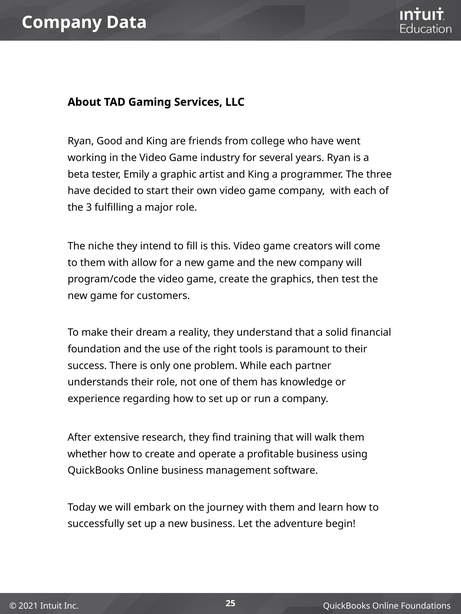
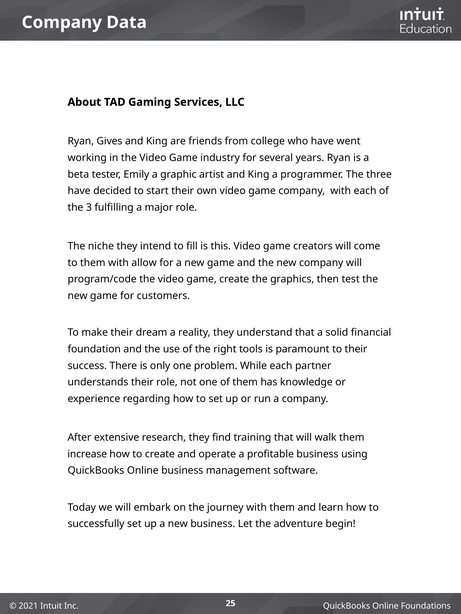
Good: Good -> Gives
whether: whether -> increase
